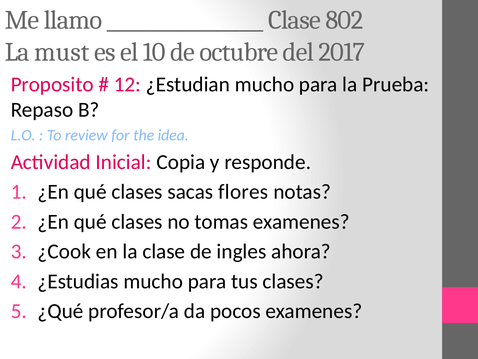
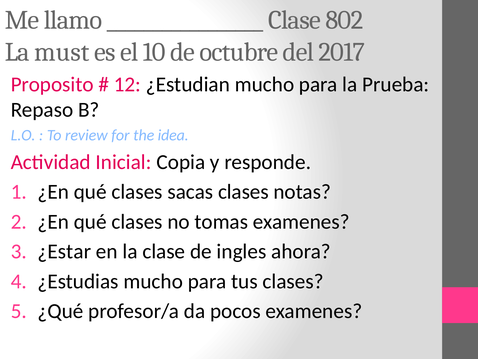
sacas flores: flores -> clases
¿Cook: ¿Cook -> ¿Estar
